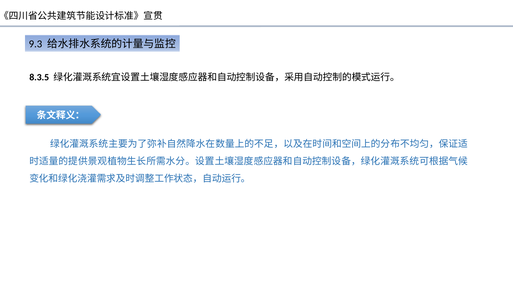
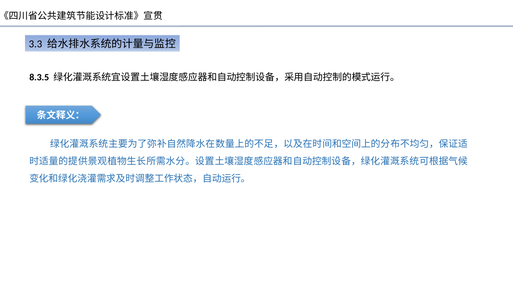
9.3: 9.3 -> 3.3
